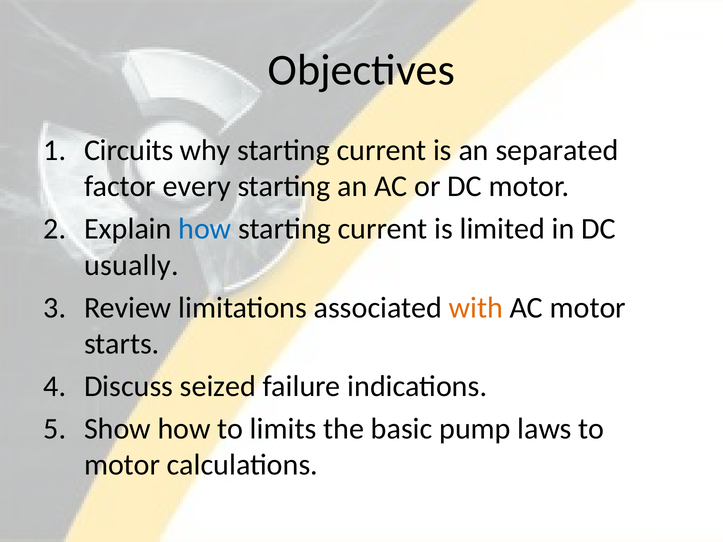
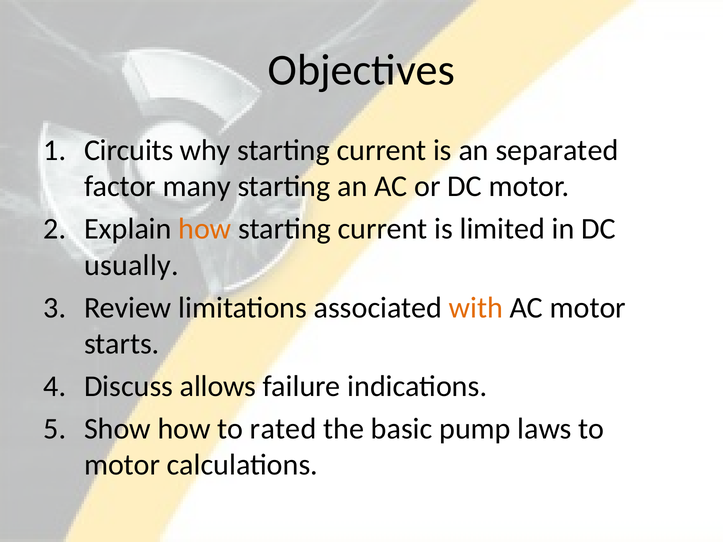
every: every -> many
how at (205, 229) colour: blue -> orange
seized: seized -> allows
limits: limits -> rated
